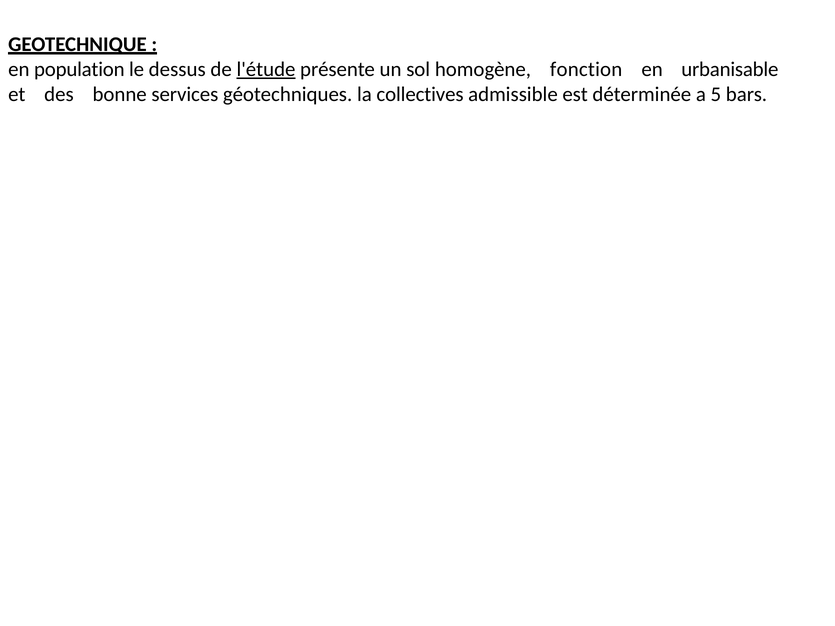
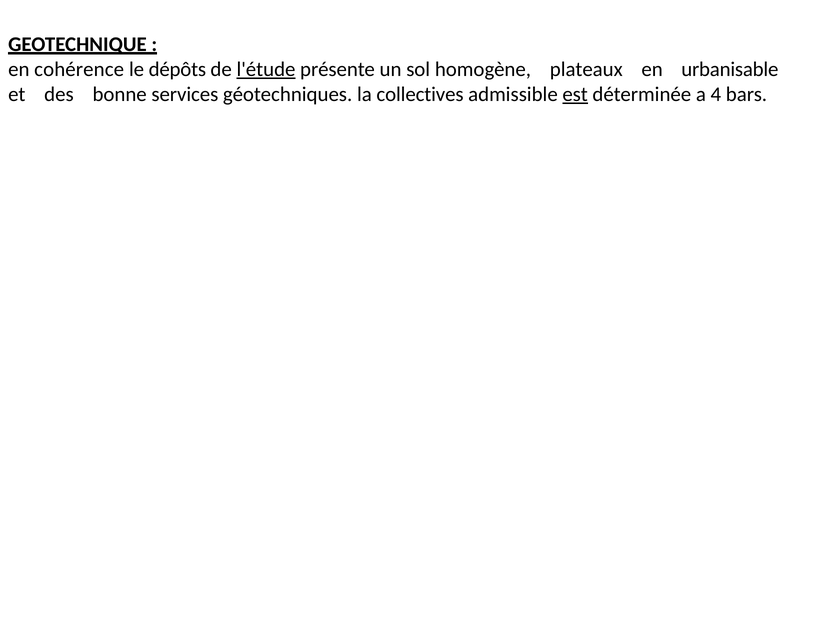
population: population -> cohérence
dessus: dessus -> dépôts
fonction: fonction -> plateaux
est underline: none -> present
5: 5 -> 4
